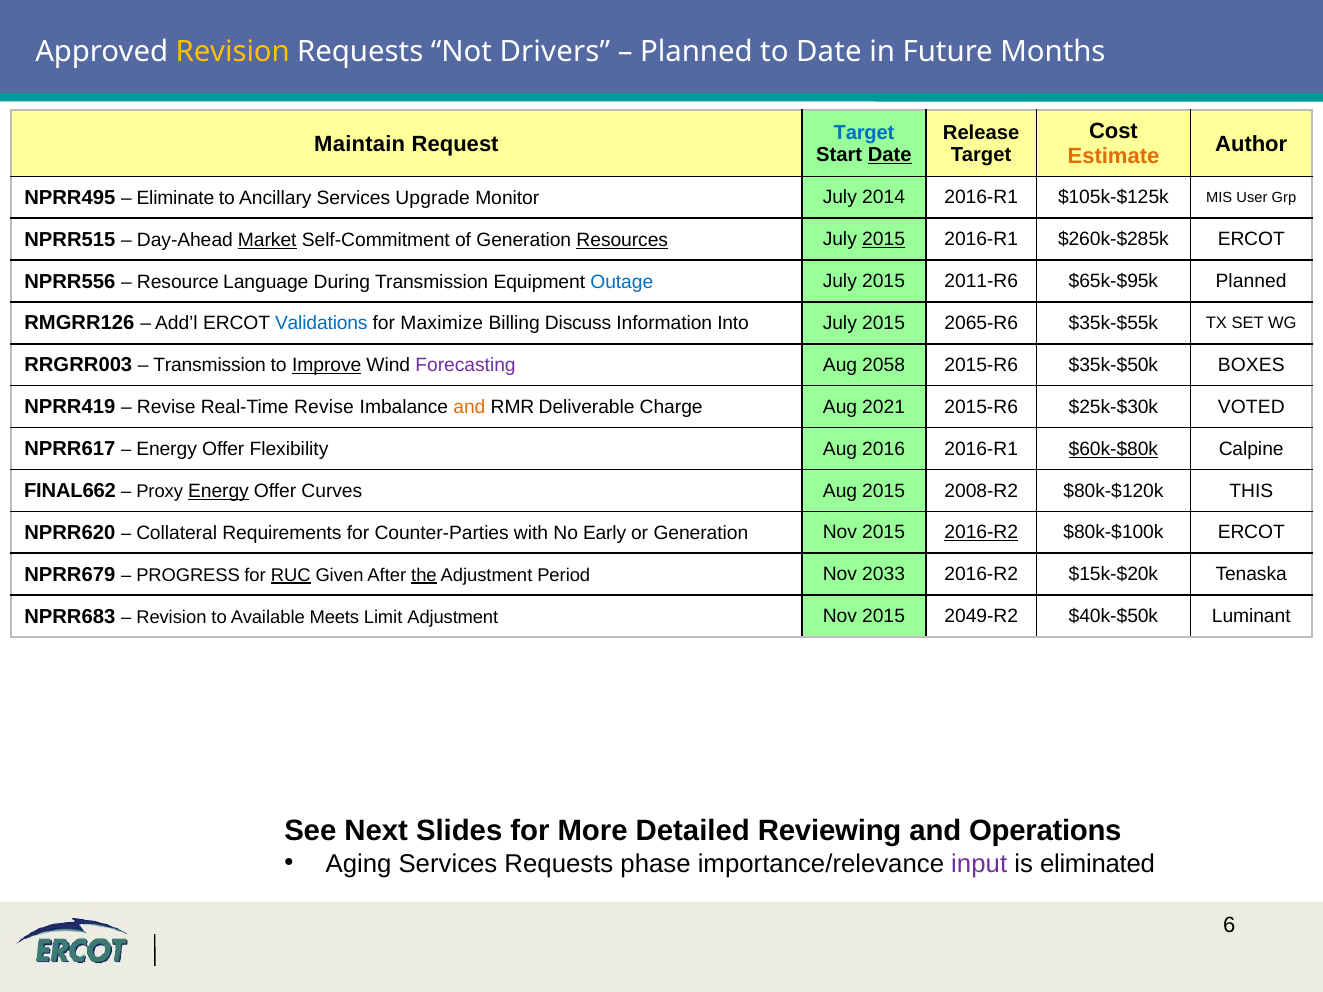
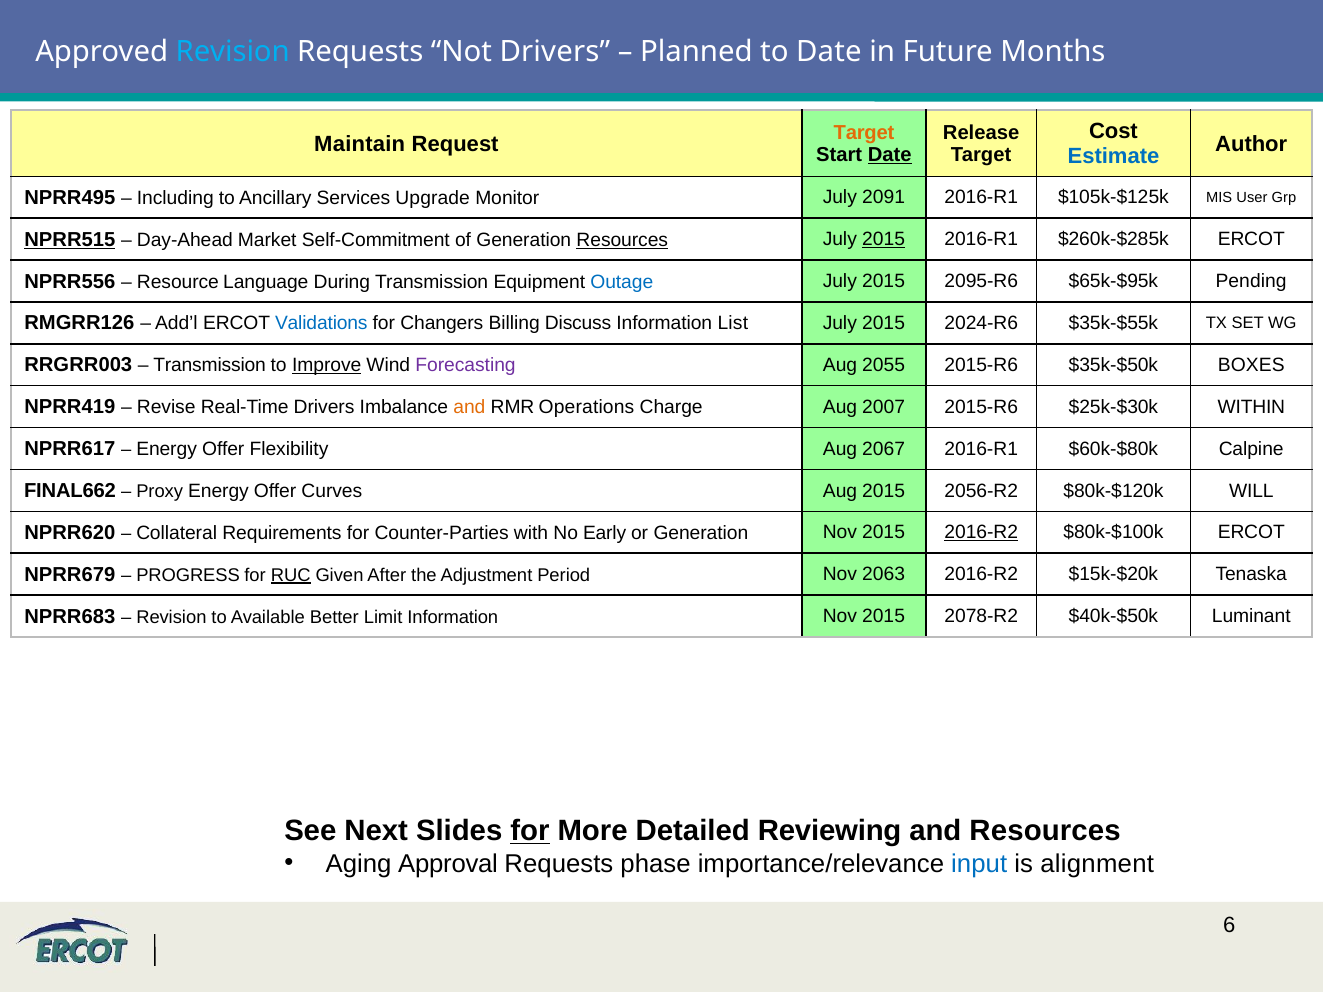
Revision at (233, 52) colour: yellow -> light blue
Target at (864, 132) colour: blue -> orange
Estimate colour: orange -> blue
Eliminate: Eliminate -> Including
2014: 2014 -> 2091
NPRR515 underline: none -> present
Market underline: present -> none
2011-R6: 2011-R6 -> 2095-R6
$65k-$95k Planned: Planned -> Pending
Maximize: Maximize -> Changers
Into: Into -> List
2065-R6: 2065-R6 -> 2024-R6
2058: 2058 -> 2055
Real-Time Revise: Revise -> Drivers
Deliverable: Deliverable -> Operations
2021: 2021 -> 2007
VOTED: VOTED -> WITHIN
2016: 2016 -> 2067
$60k-$80k underline: present -> none
Energy at (218, 491) underline: present -> none
2008-R2: 2008-R2 -> 2056-R2
THIS: THIS -> WILL
the underline: present -> none
2033: 2033 -> 2063
Meets: Meets -> Better
Limit Adjustment: Adjustment -> Information
2049-R2: 2049-R2 -> 2078-R2
for at (530, 831) underline: none -> present
and Operations: Operations -> Resources
Aging Services: Services -> Approval
input colour: purple -> blue
eliminated: eliminated -> alignment
